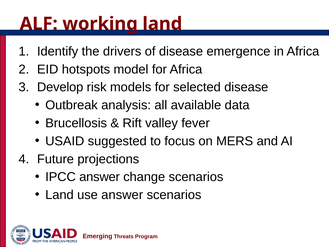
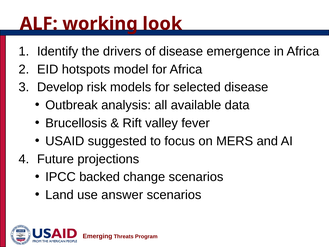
working land: land -> look
IPCC answer: answer -> backed
